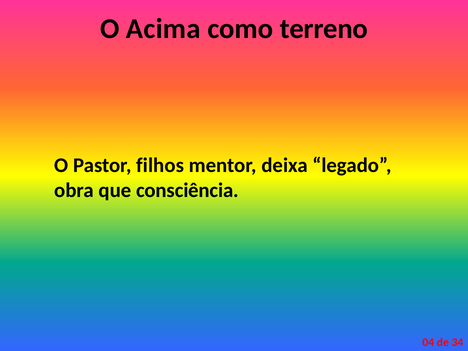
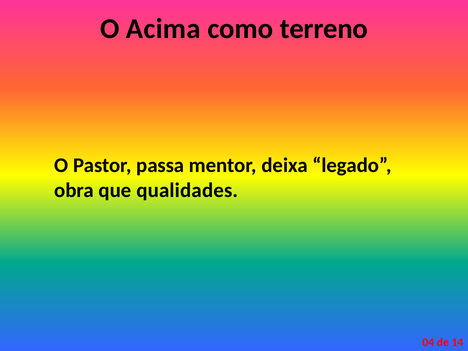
filhos: filhos -> passa
consciência: consciência -> qualidades
34: 34 -> 14
